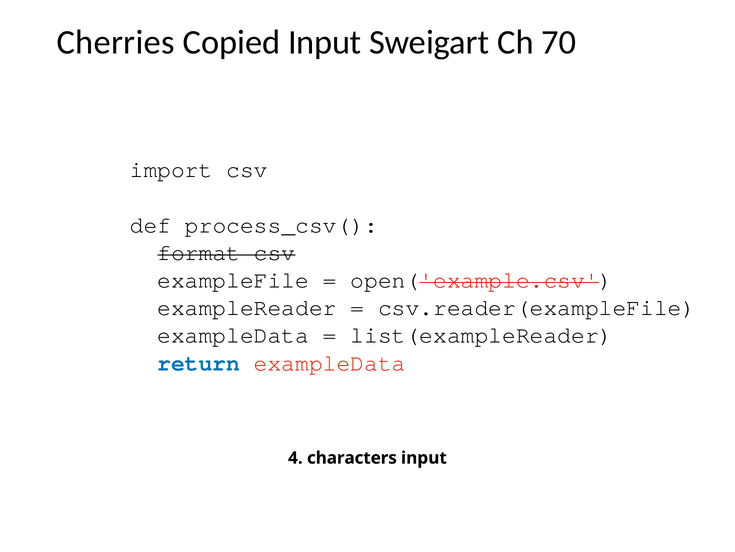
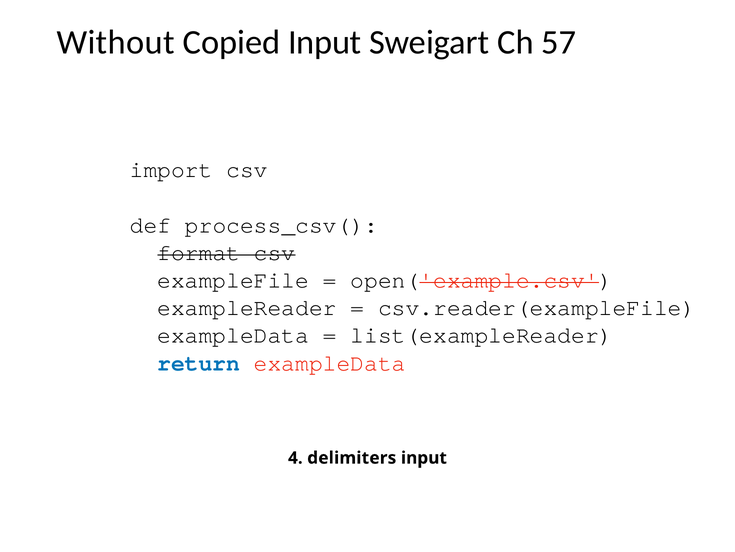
Cherries: Cherries -> Without
70: 70 -> 57
characters: characters -> delimiters
